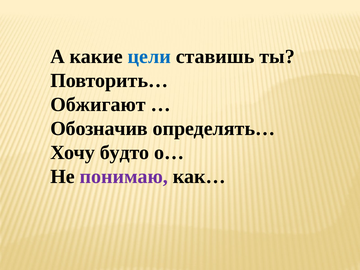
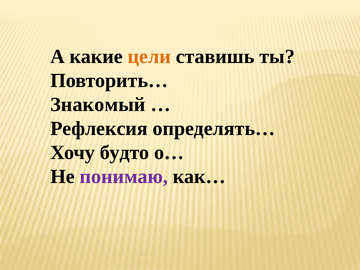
цели colour: blue -> orange
Обжигают: Обжигают -> Знакомый
Обозначив: Обозначив -> Рефлексия
